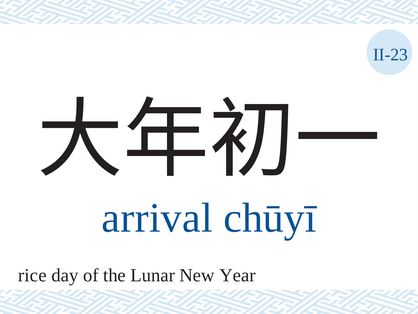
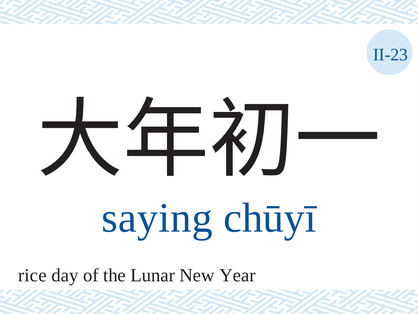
arrival: arrival -> saying
